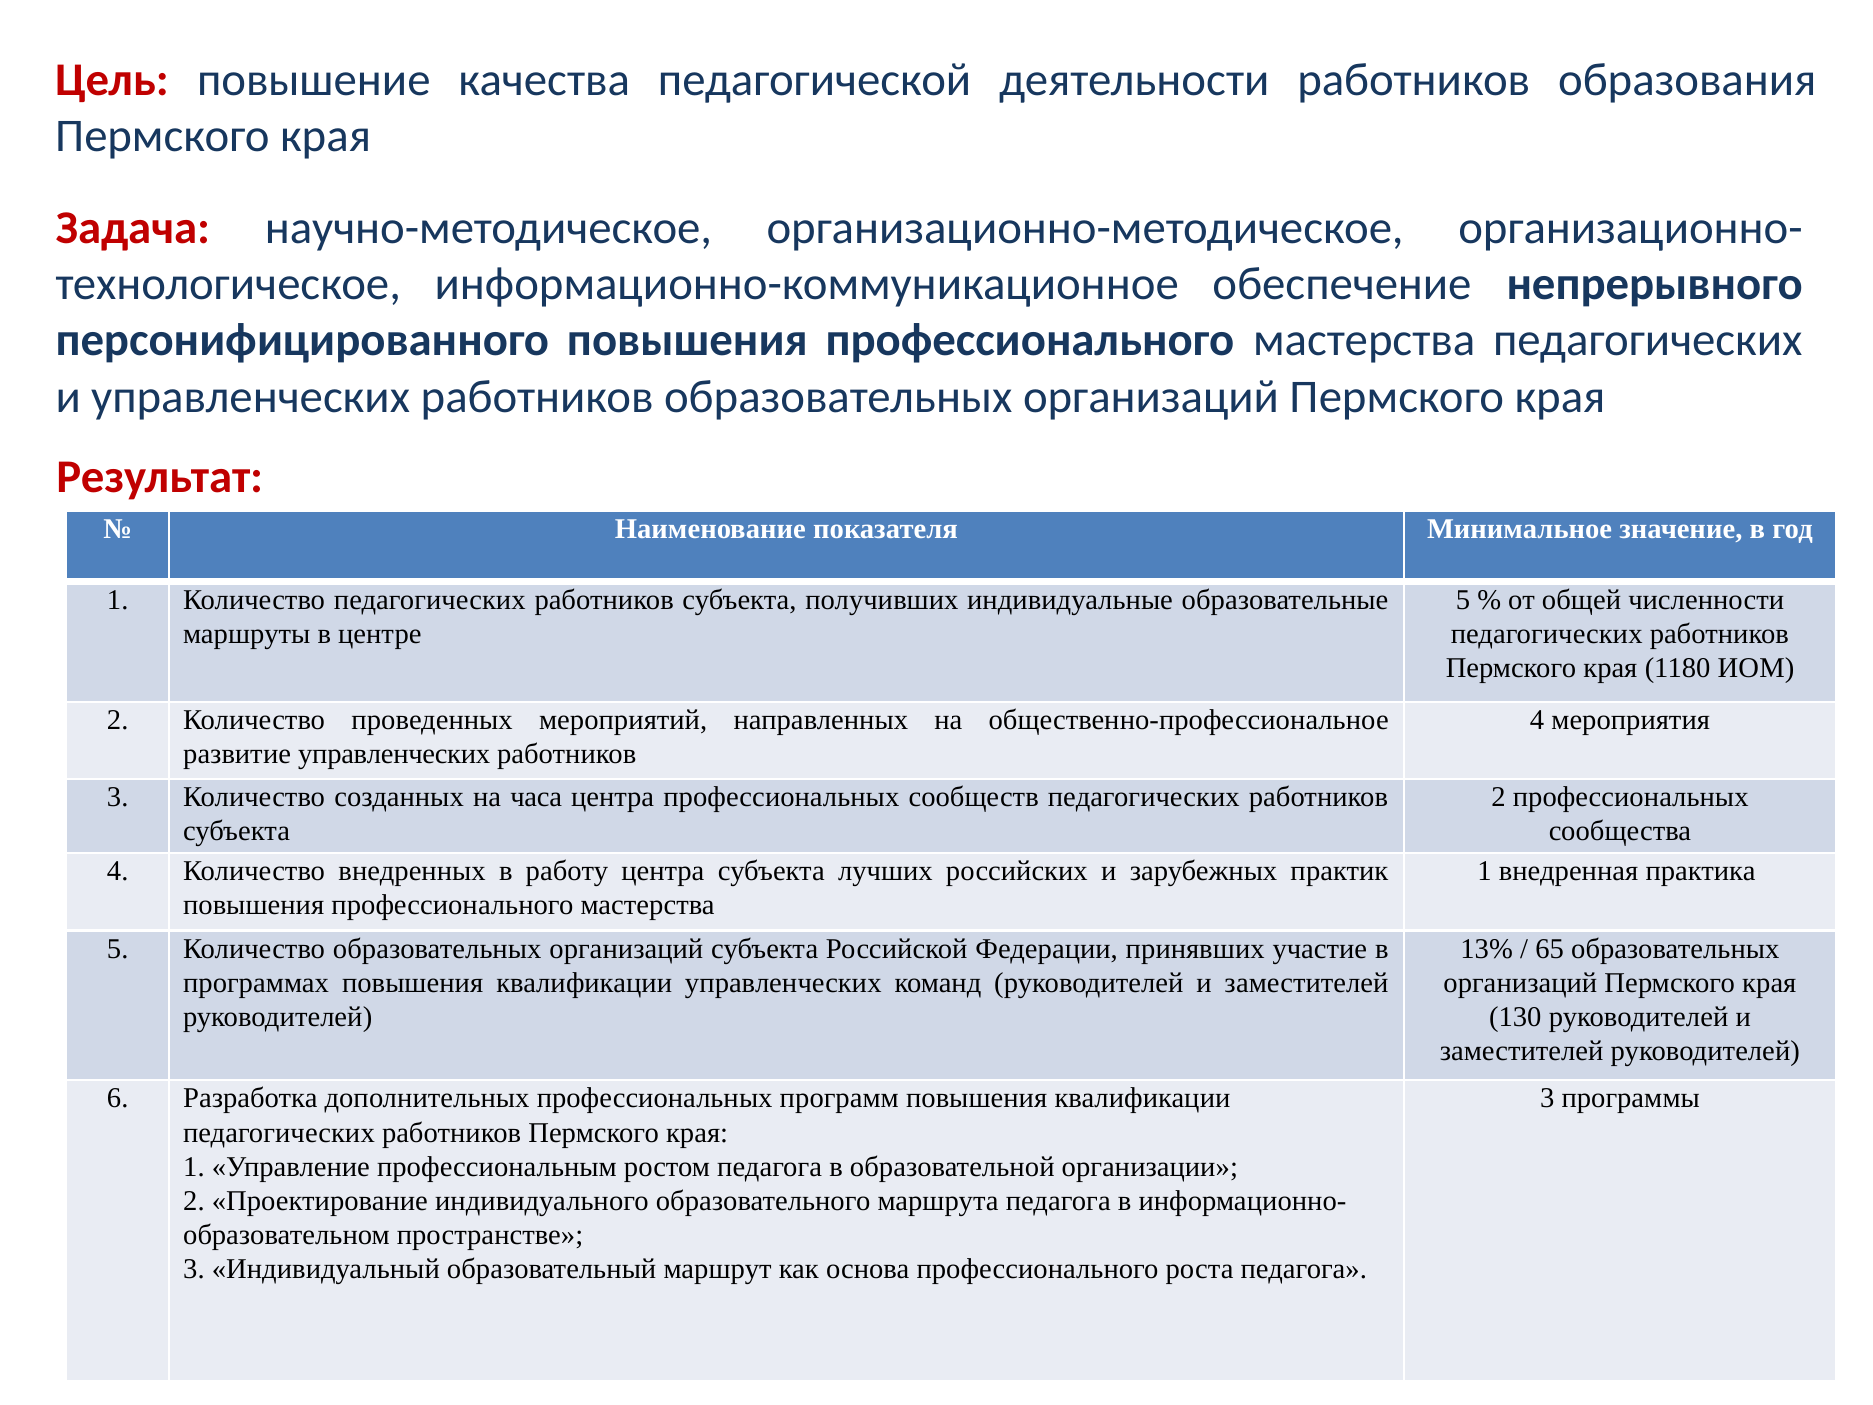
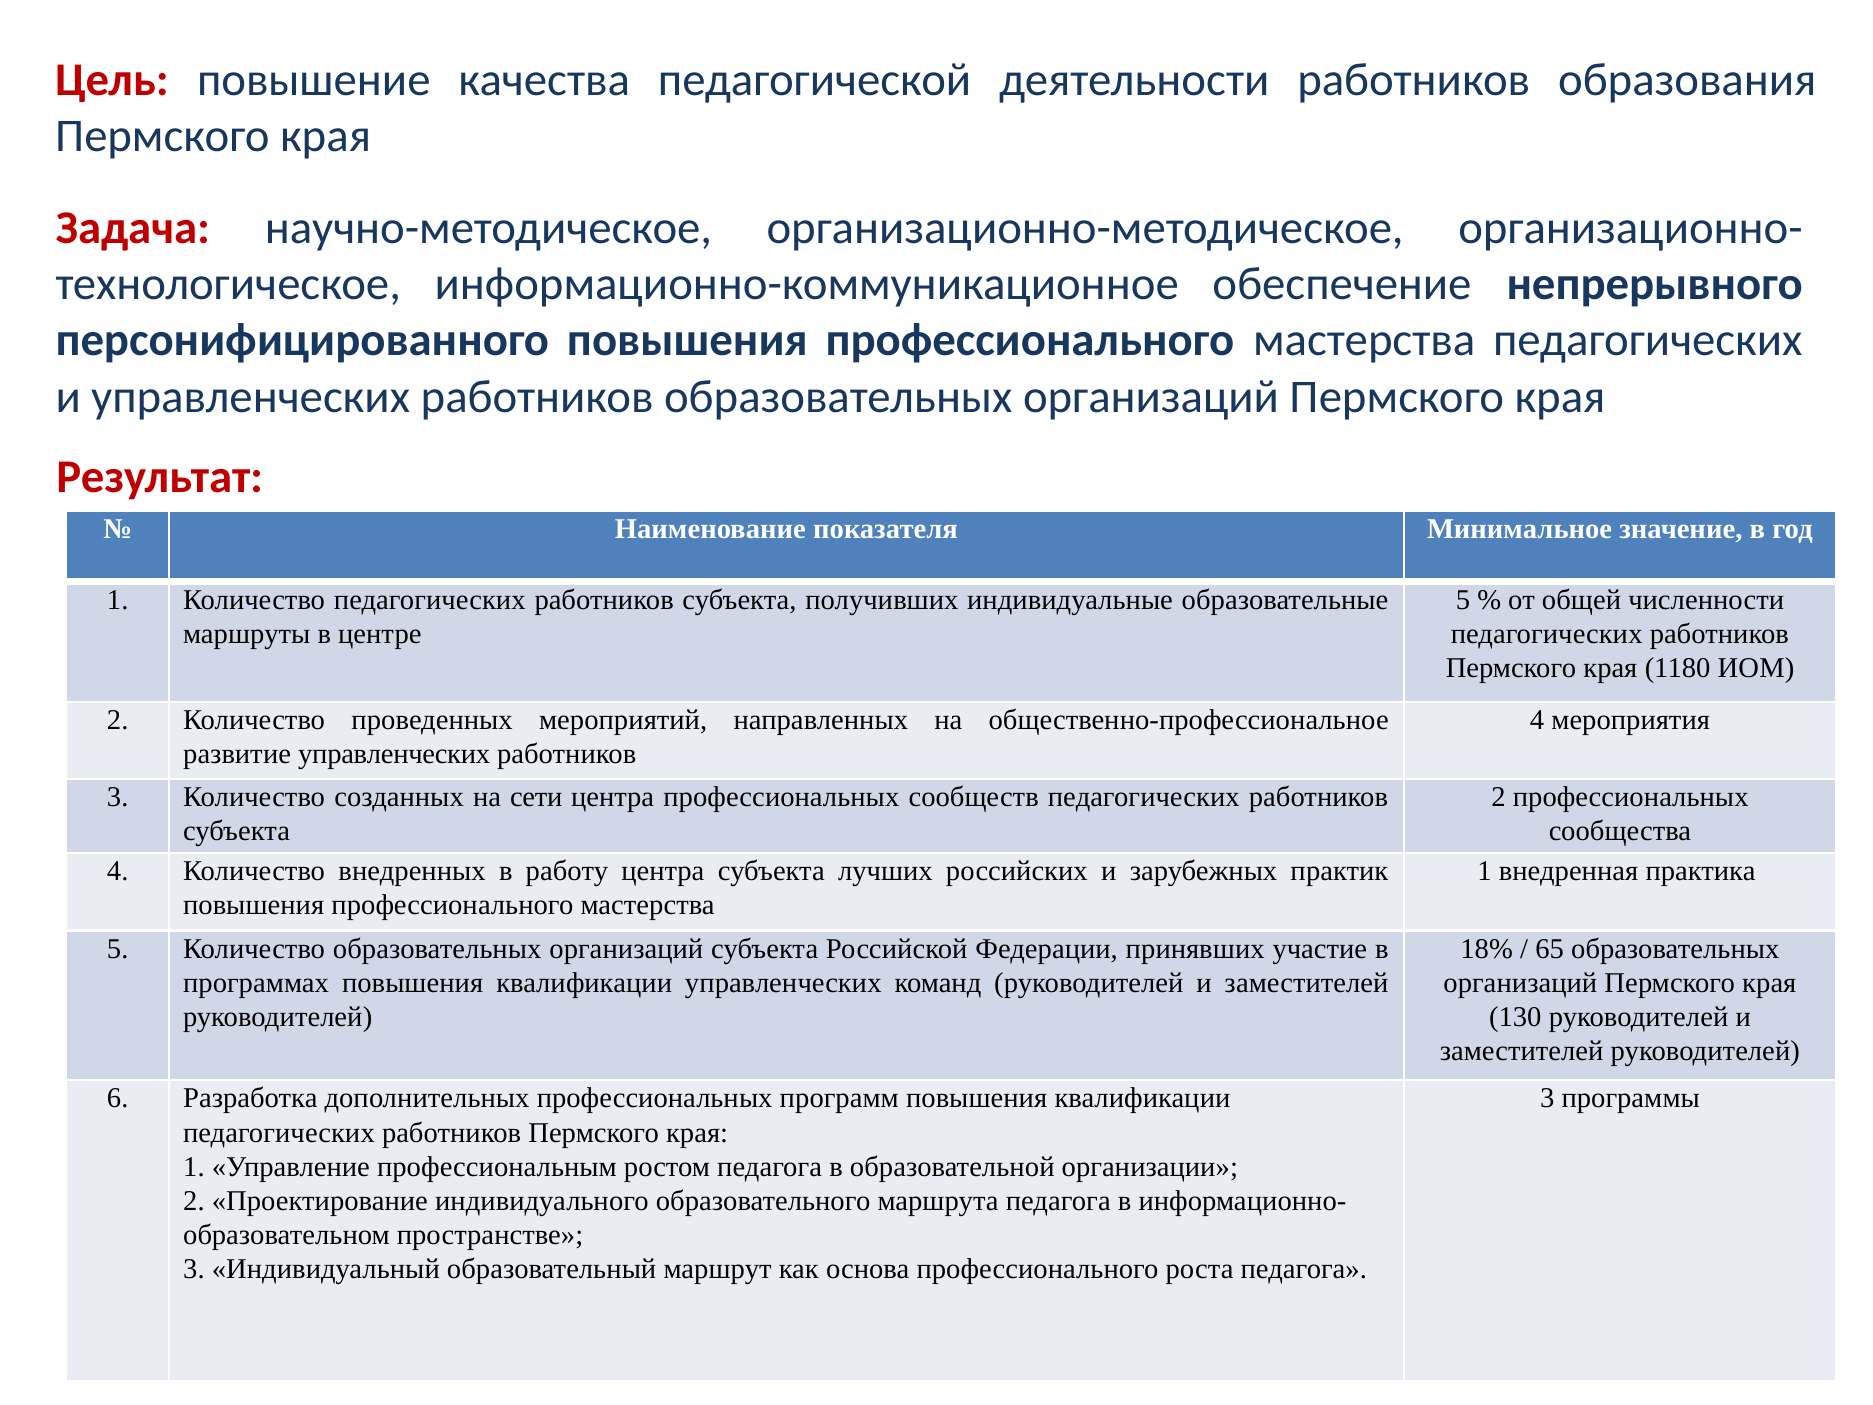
часа: часа -> сети
13%: 13% -> 18%
